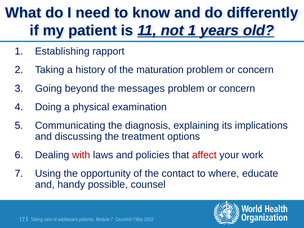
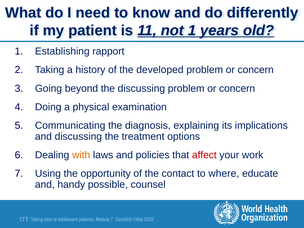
maturation: maturation -> developed
the messages: messages -> discussing
with colour: red -> orange
